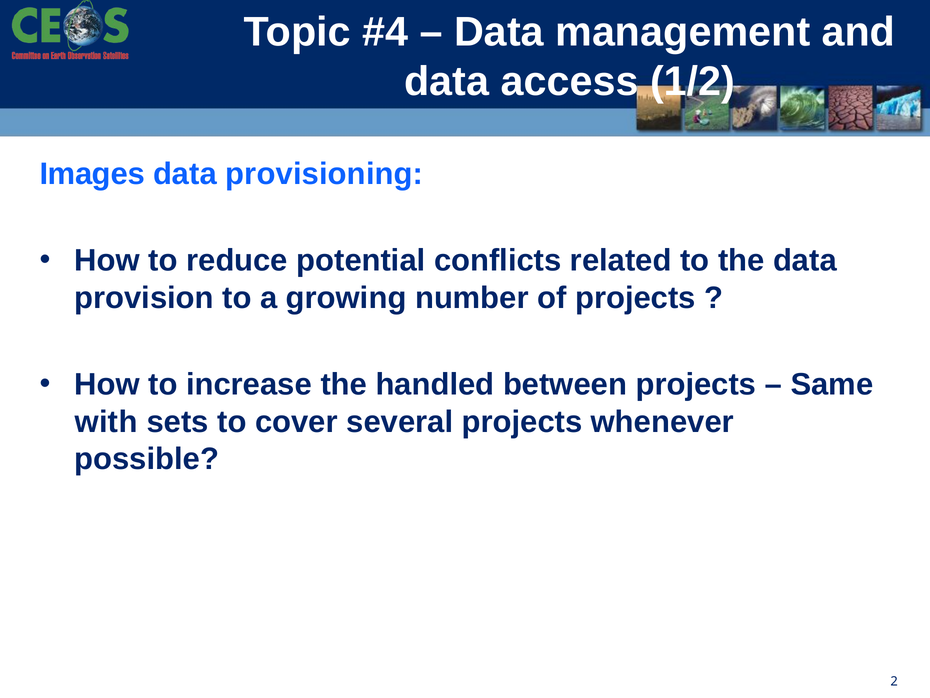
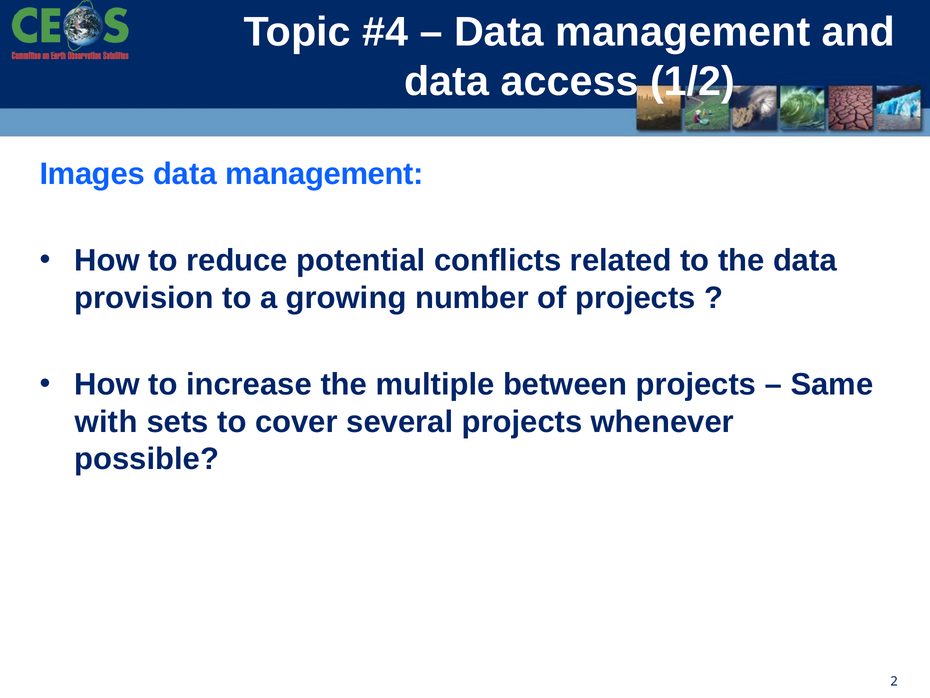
provisioning at (324, 174): provisioning -> management
handled: handled -> multiple
